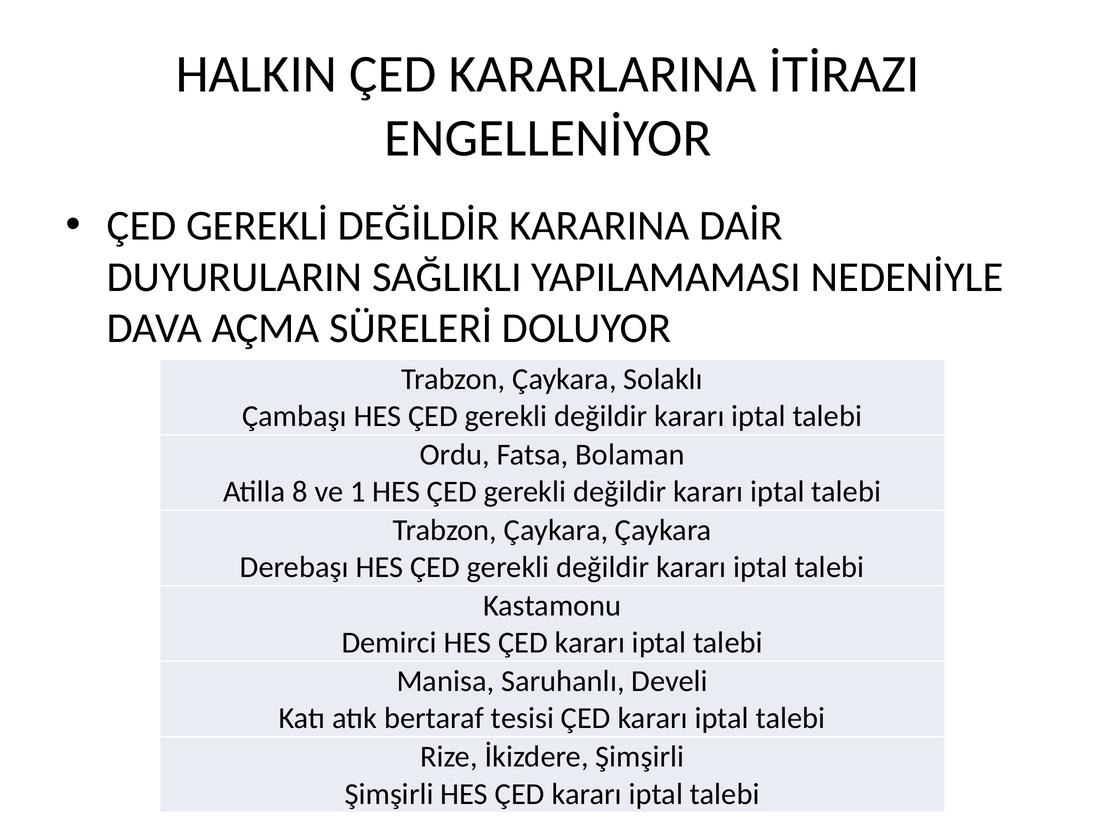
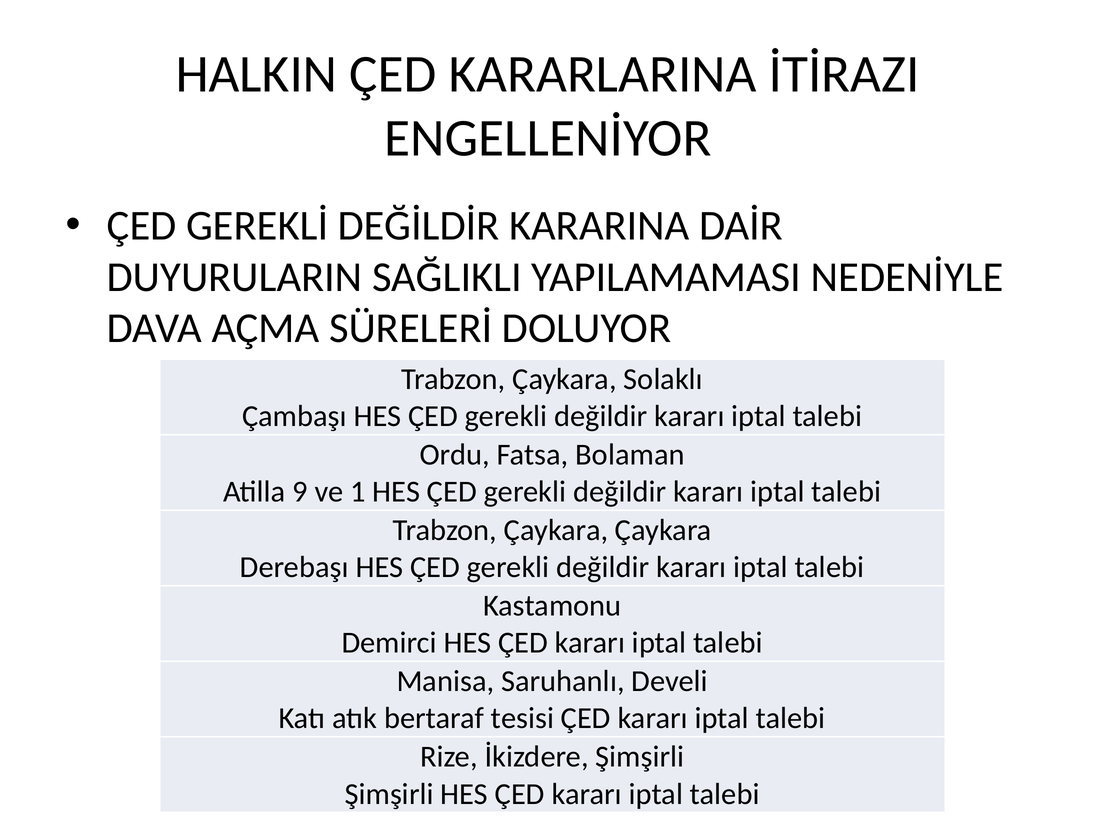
8: 8 -> 9
